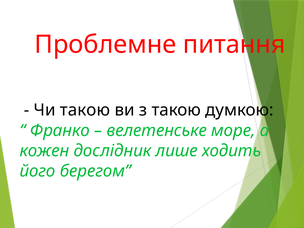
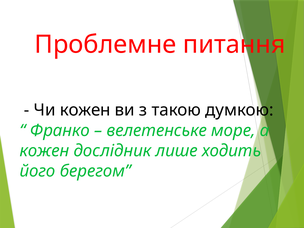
Чи такою: такою -> кожен
